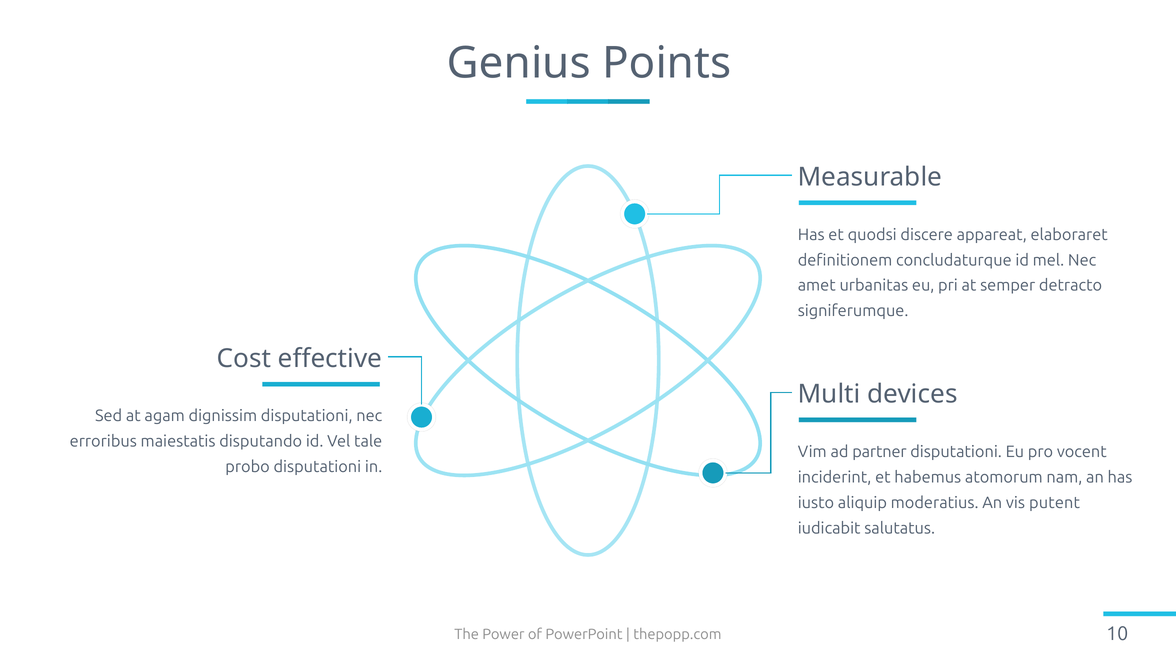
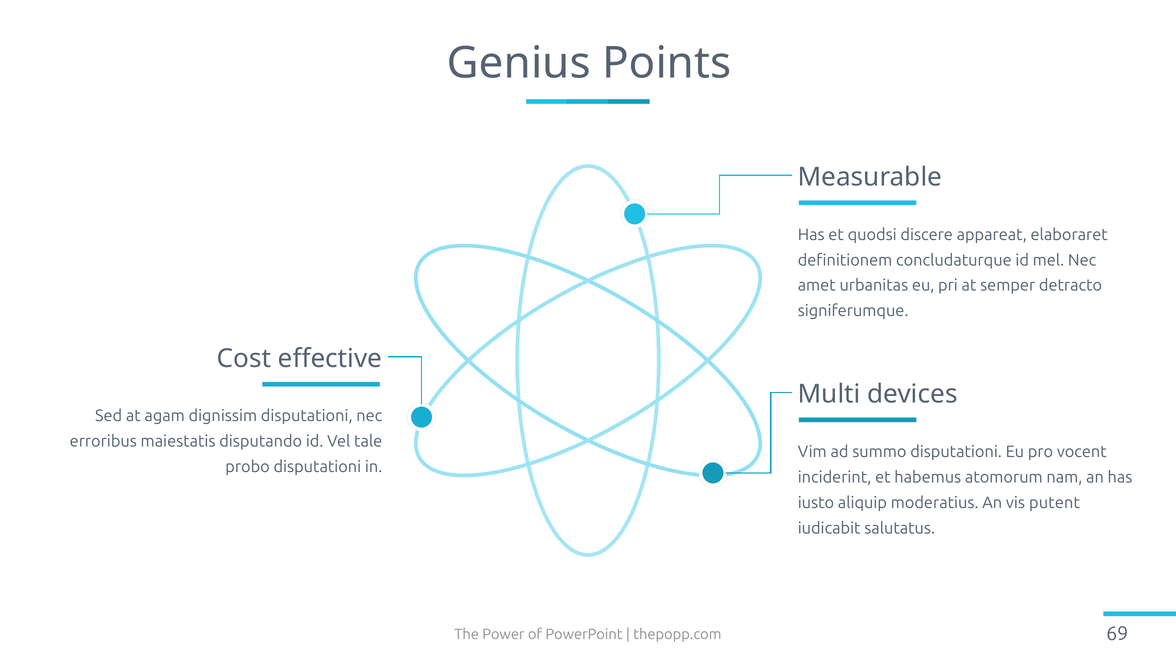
partner: partner -> summo
10: 10 -> 69
